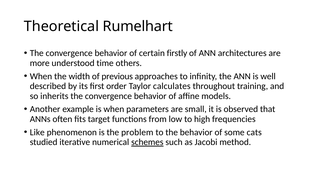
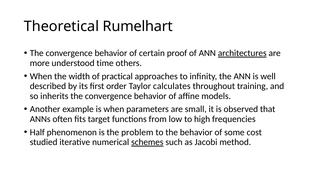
firstly: firstly -> proof
architectures underline: none -> present
previous: previous -> practical
Like: Like -> Half
cats: cats -> cost
